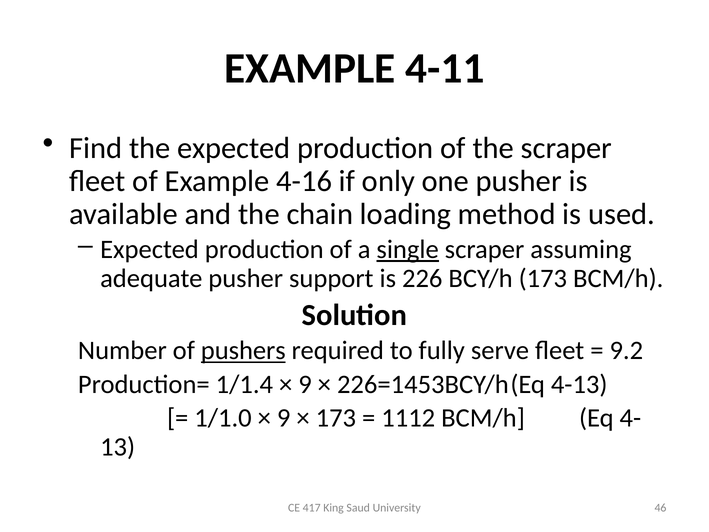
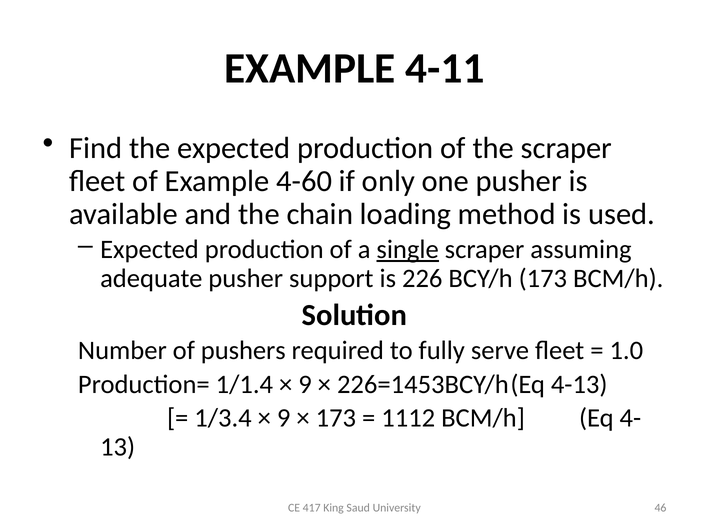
4-16: 4-16 -> 4-60
pushers underline: present -> none
9.2: 9.2 -> 1.0
1/1.0: 1/1.0 -> 1/3.4
